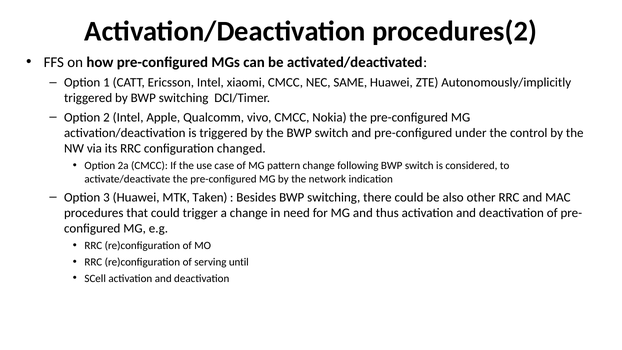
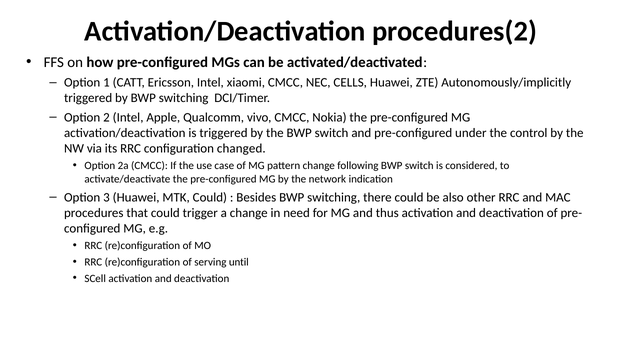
SAME: SAME -> CELLS
MTK Taken: Taken -> Could
